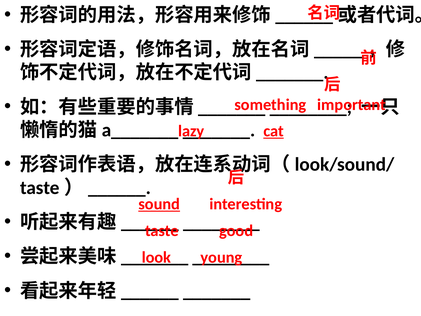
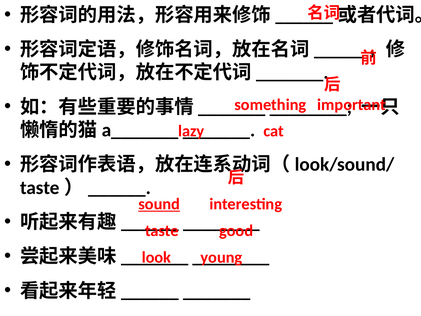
cat underline: present -> none
